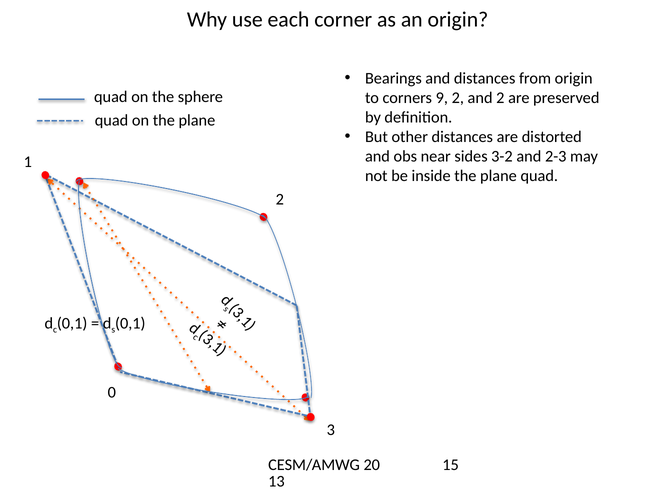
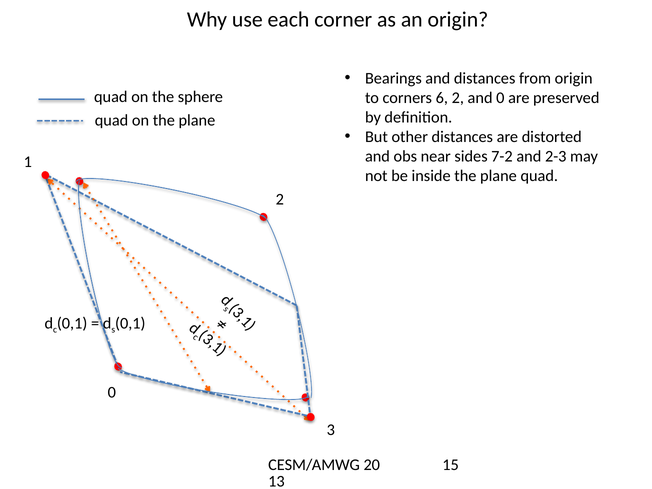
9: 9 -> 6
and 2: 2 -> 0
3-2: 3-2 -> 7-2
